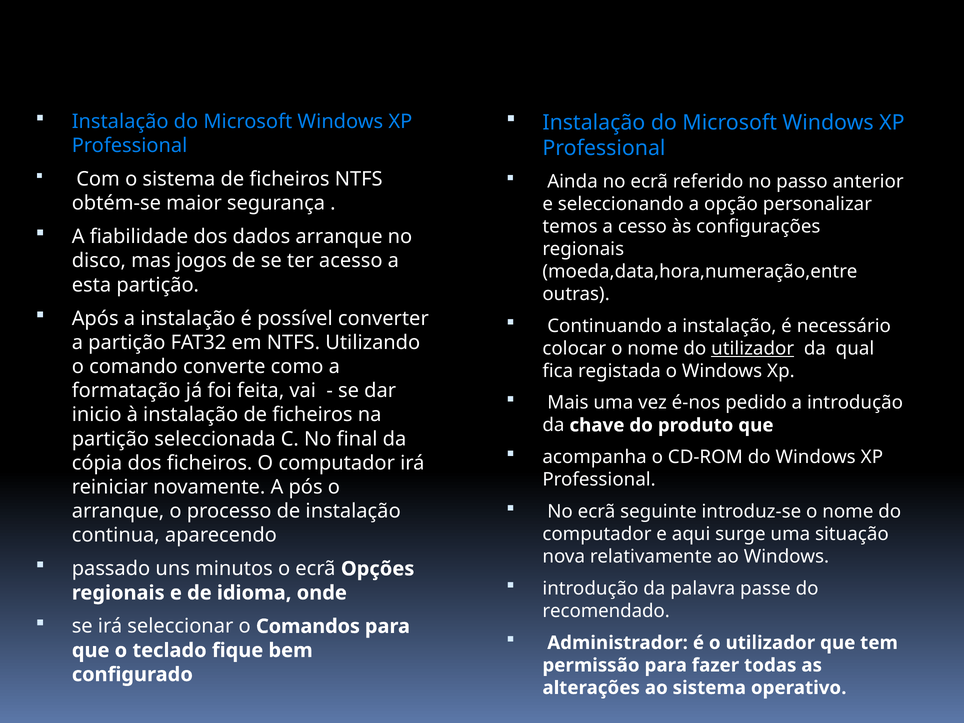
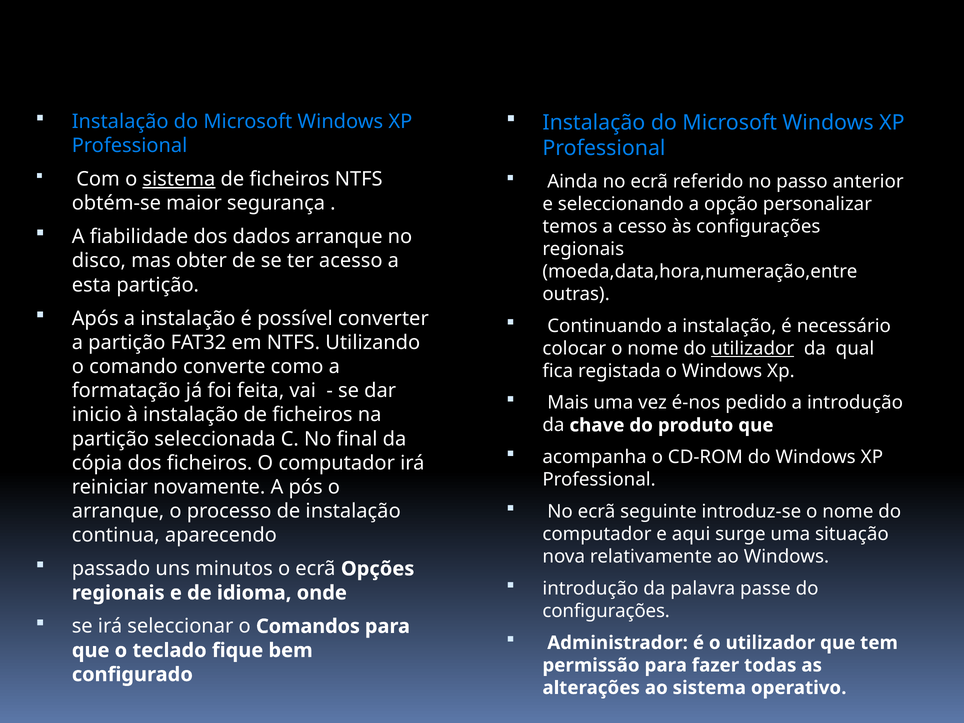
sistema at (179, 179) underline: none -> present
jogos: jogos -> obter
recomendado at (606, 611): recomendado -> configurações
